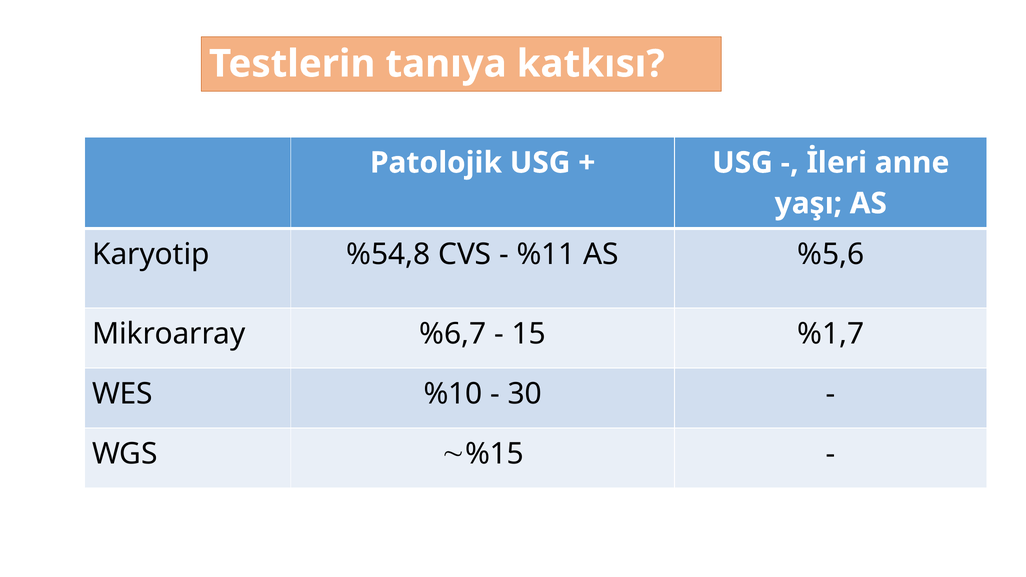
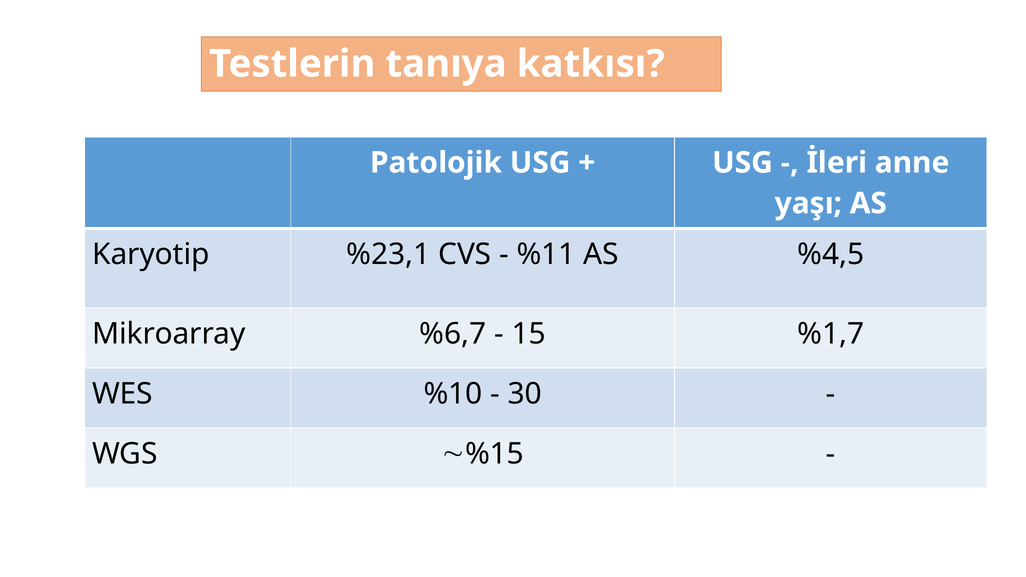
%54,8: %54,8 -> %23,1
%5,6: %5,6 -> %4,5
